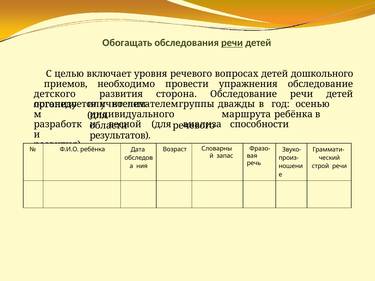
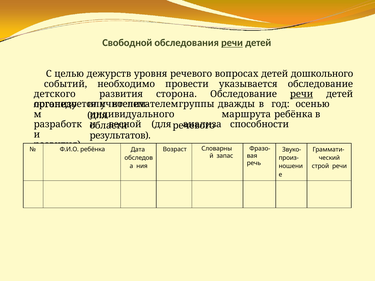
Обогащать: Обогащать -> Свободной
включает: включает -> дежурств
приемов: приемов -> событий
упражнения: упражнения -> указывается
речи at (302, 94) underline: none -> present
